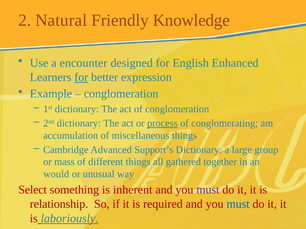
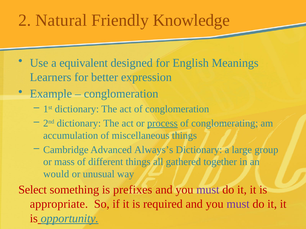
encounter: encounter -> equivalent
Enhanced: Enhanced -> Meanings
for at (81, 77) underline: present -> none
Support’s: Support’s -> Always’s
inherent: inherent -> prefixes
relationship: relationship -> appropriate
must at (238, 205) colour: blue -> purple
laboriously: laboriously -> opportunity
